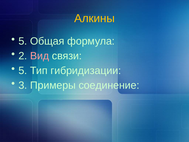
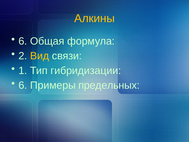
5 at (23, 41): 5 -> 6
Вид colour: pink -> yellow
5 at (23, 70): 5 -> 1
3 at (23, 85): 3 -> 6
соединение: соединение -> предельных
